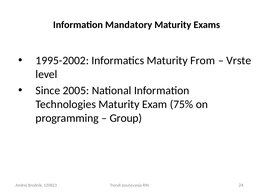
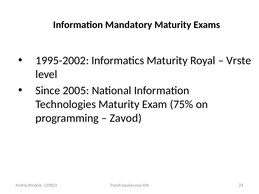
From: From -> Royal
Group: Group -> Zavod
